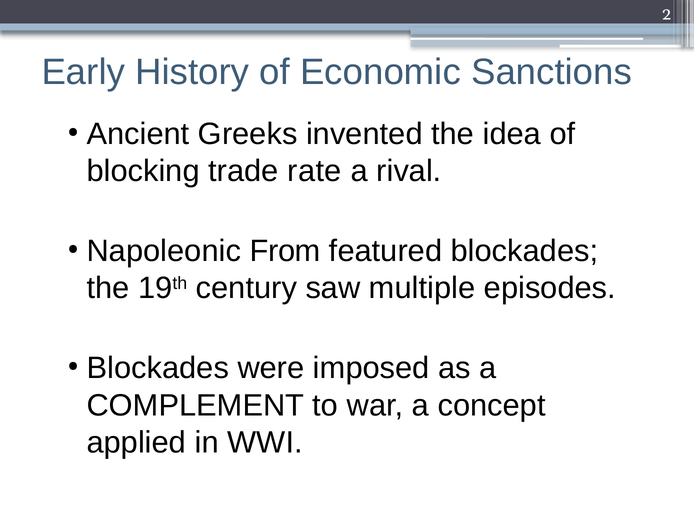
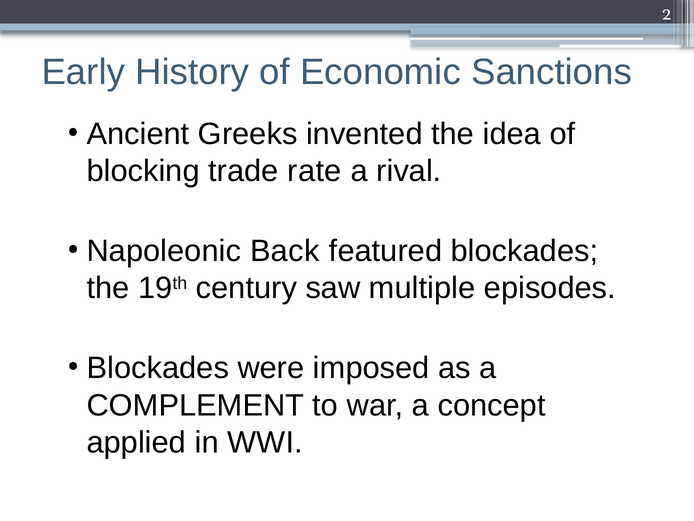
From: From -> Back
